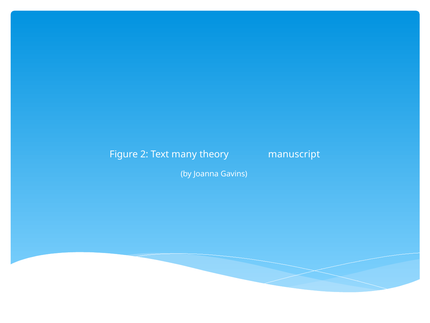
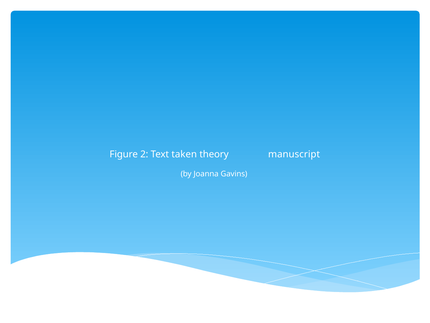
many: many -> taken
